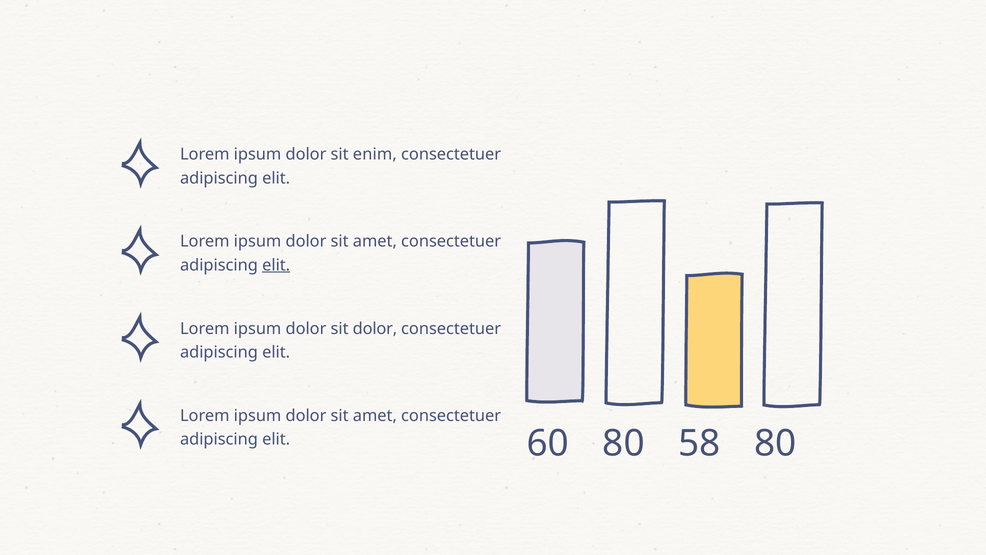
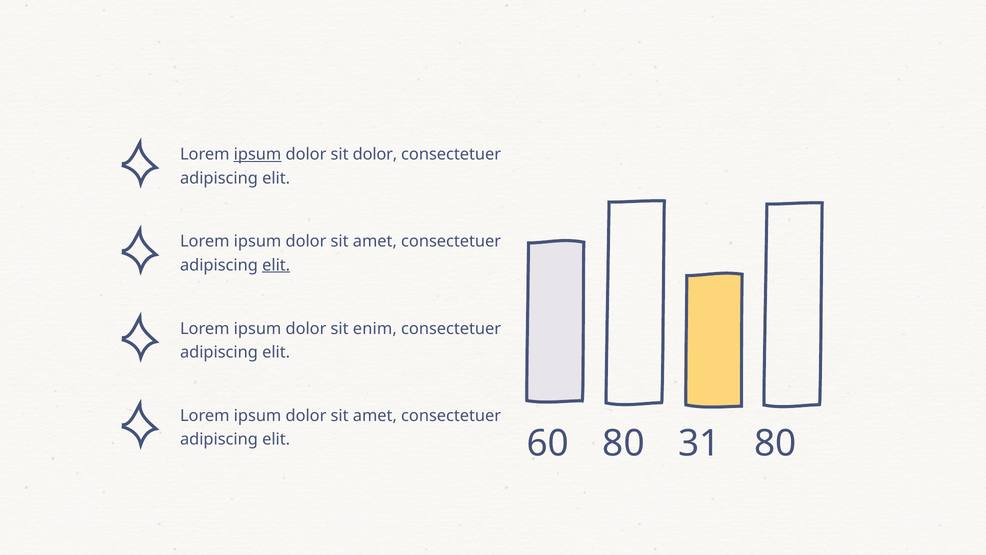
ipsum at (258, 154) underline: none -> present
sit enim: enim -> dolor
sit dolor: dolor -> enim
58: 58 -> 31
